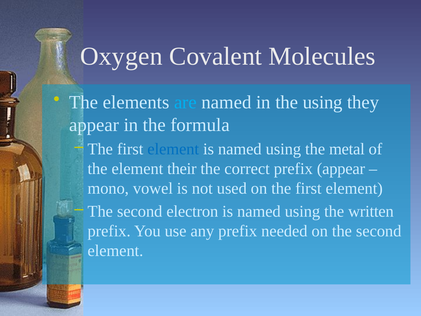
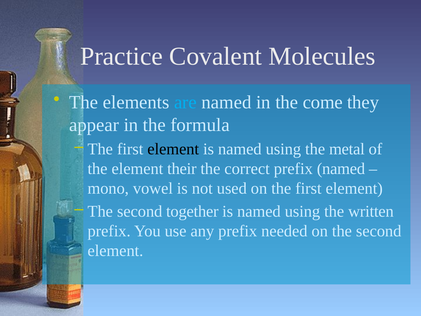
Oxygen: Oxygen -> Practice
the using: using -> come
element at (173, 149) colour: blue -> black
prefix appear: appear -> named
electron: electron -> together
